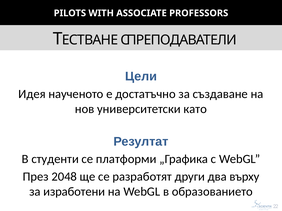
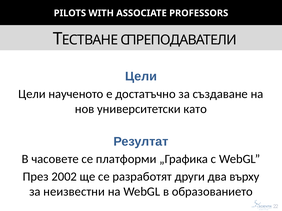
Идея at (32, 94): Идея -> Цели
студенти: студенти -> часовете
2048: 2048 -> 2002
изработени: изработени -> неизвестни
